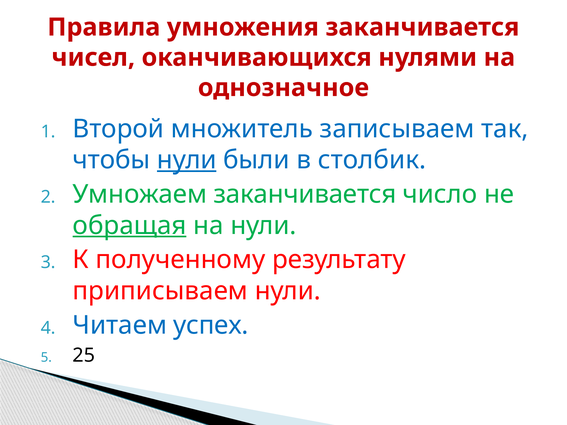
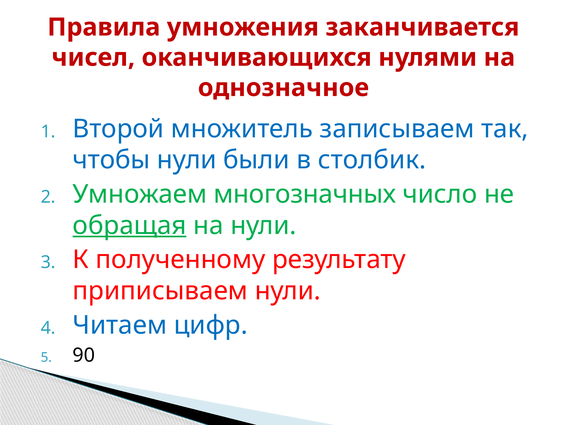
нули at (187, 160) underline: present -> none
Умножаем заканчивается: заканчивается -> многозначных
успех: успех -> цифр
25: 25 -> 90
